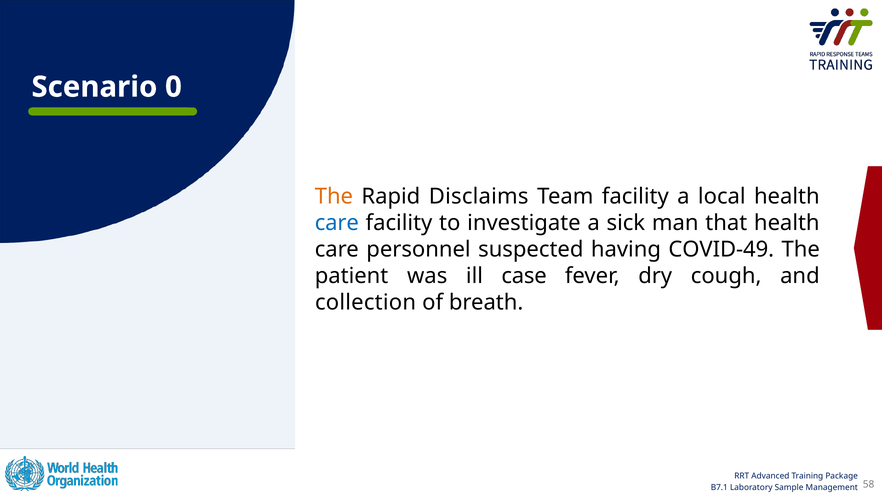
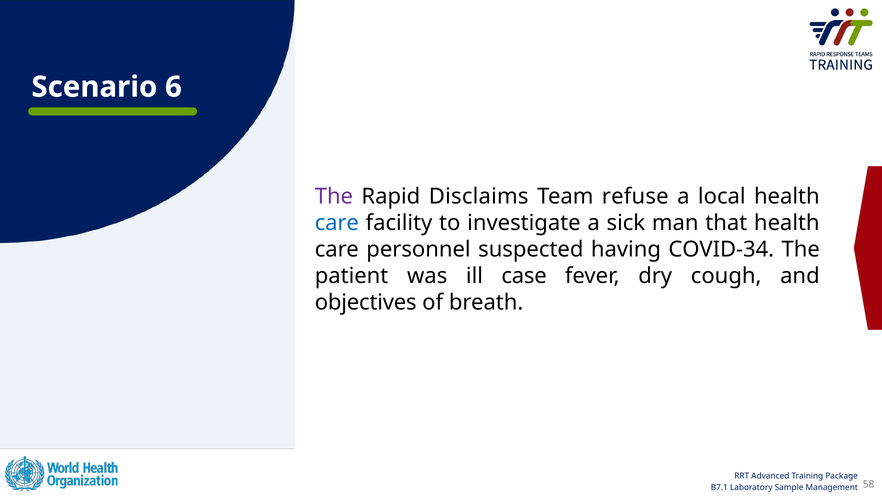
0: 0 -> 6
The at (334, 197) colour: orange -> purple
Team facility: facility -> refuse
COVID-49: COVID-49 -> COVID-34
collection: collection -> objectives
